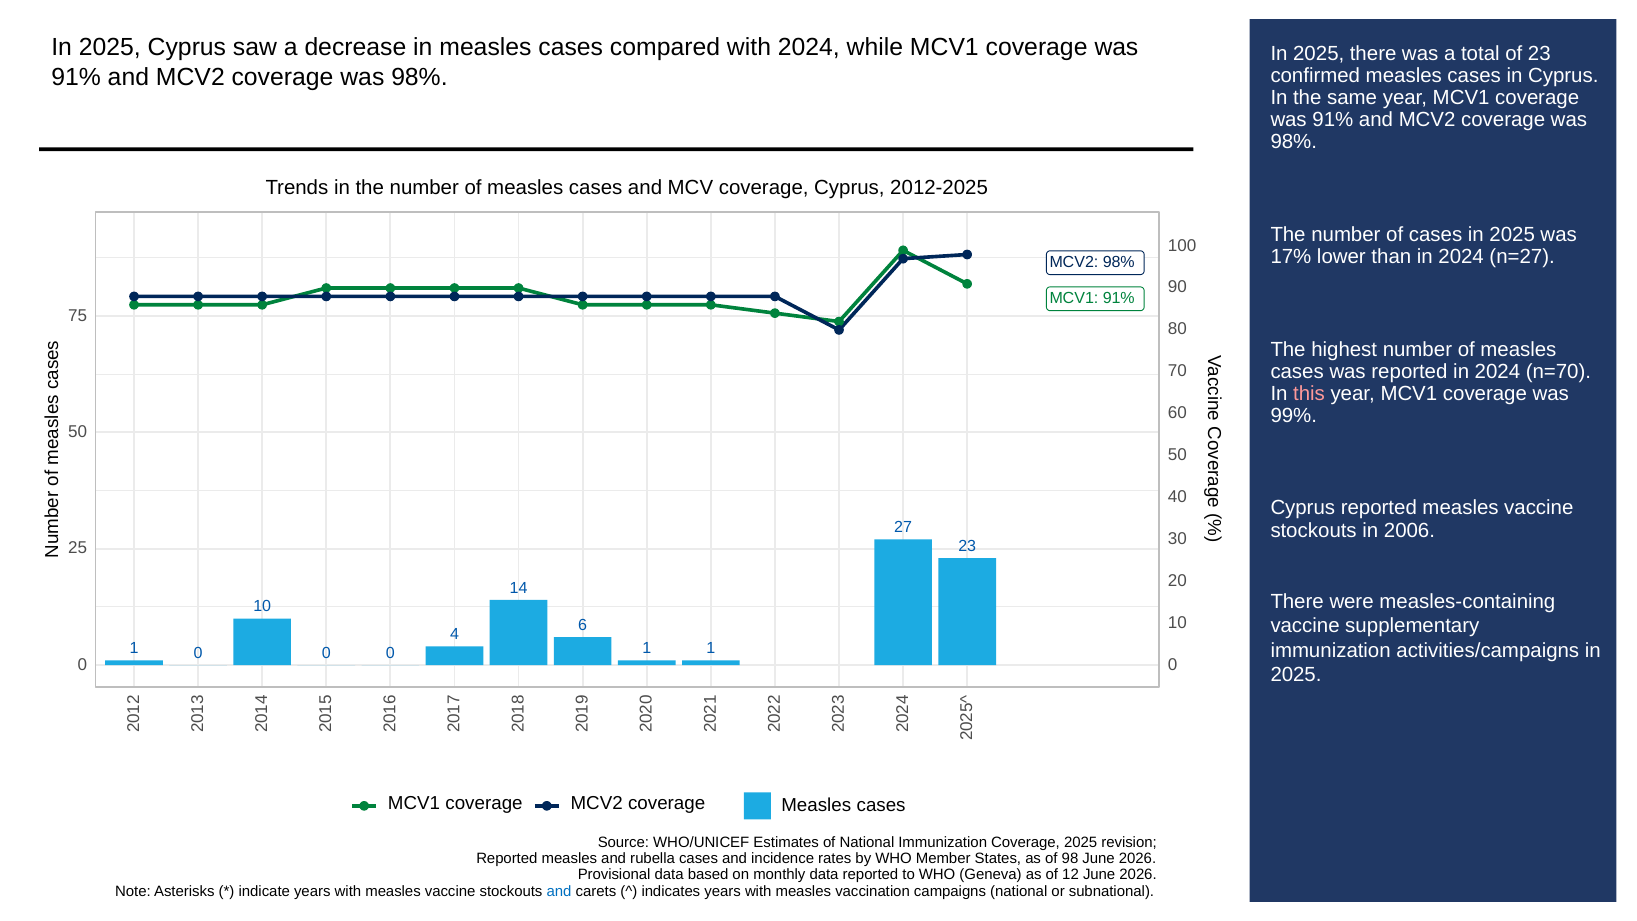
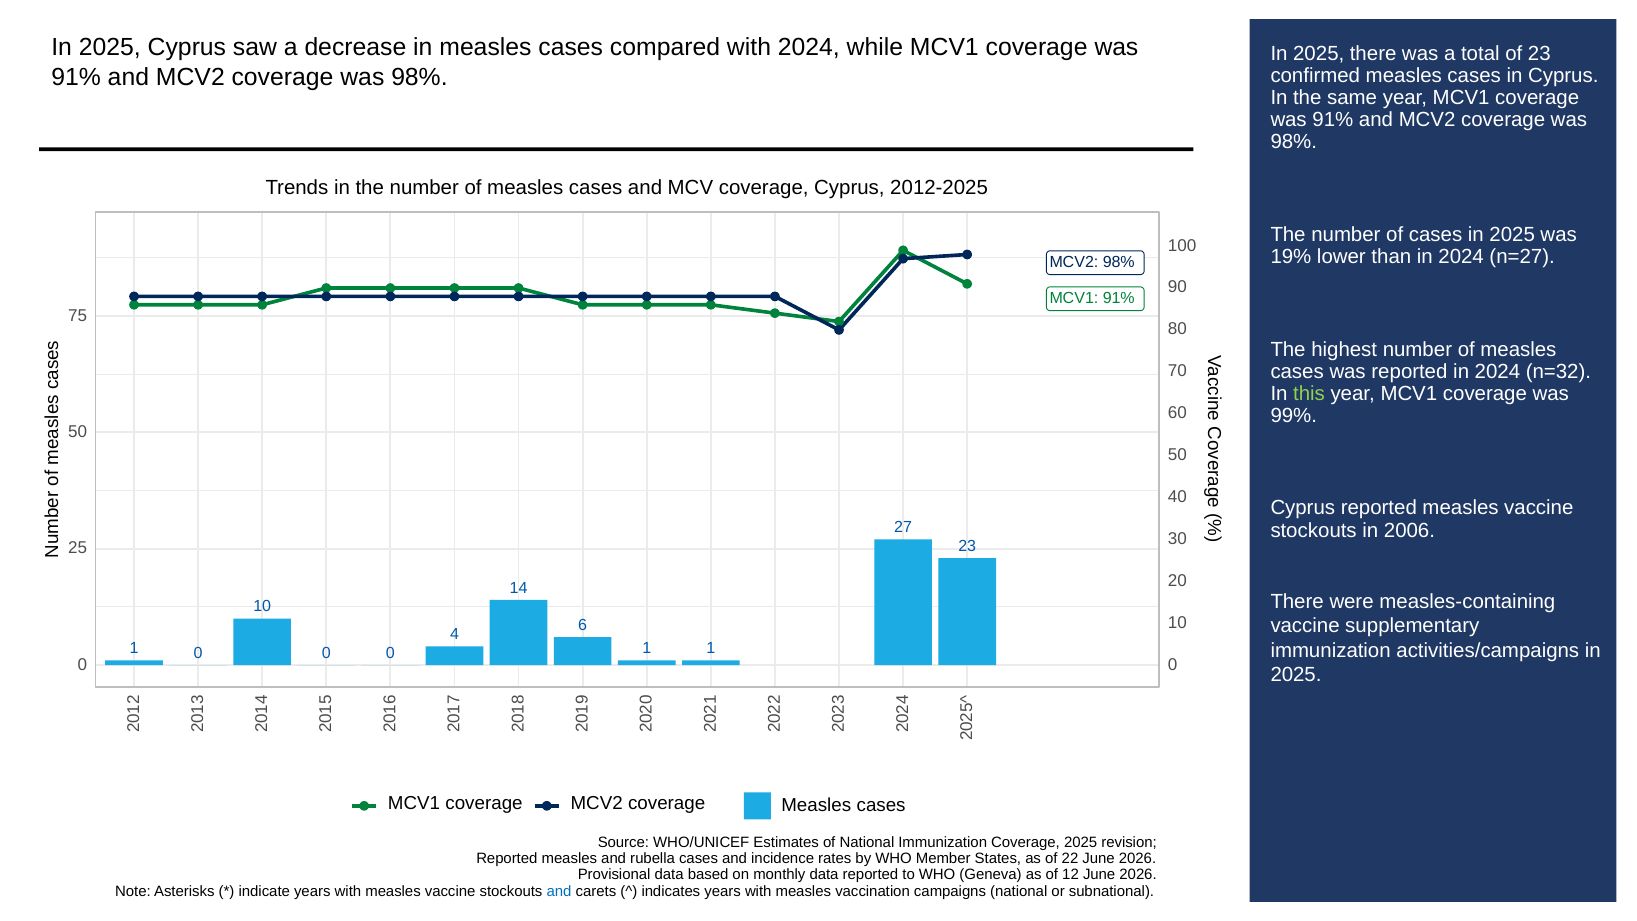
17%: 17% -> 19%
n=70: n=70 -> n=32
this colour: pink -> light green
98: 98 -> 22
